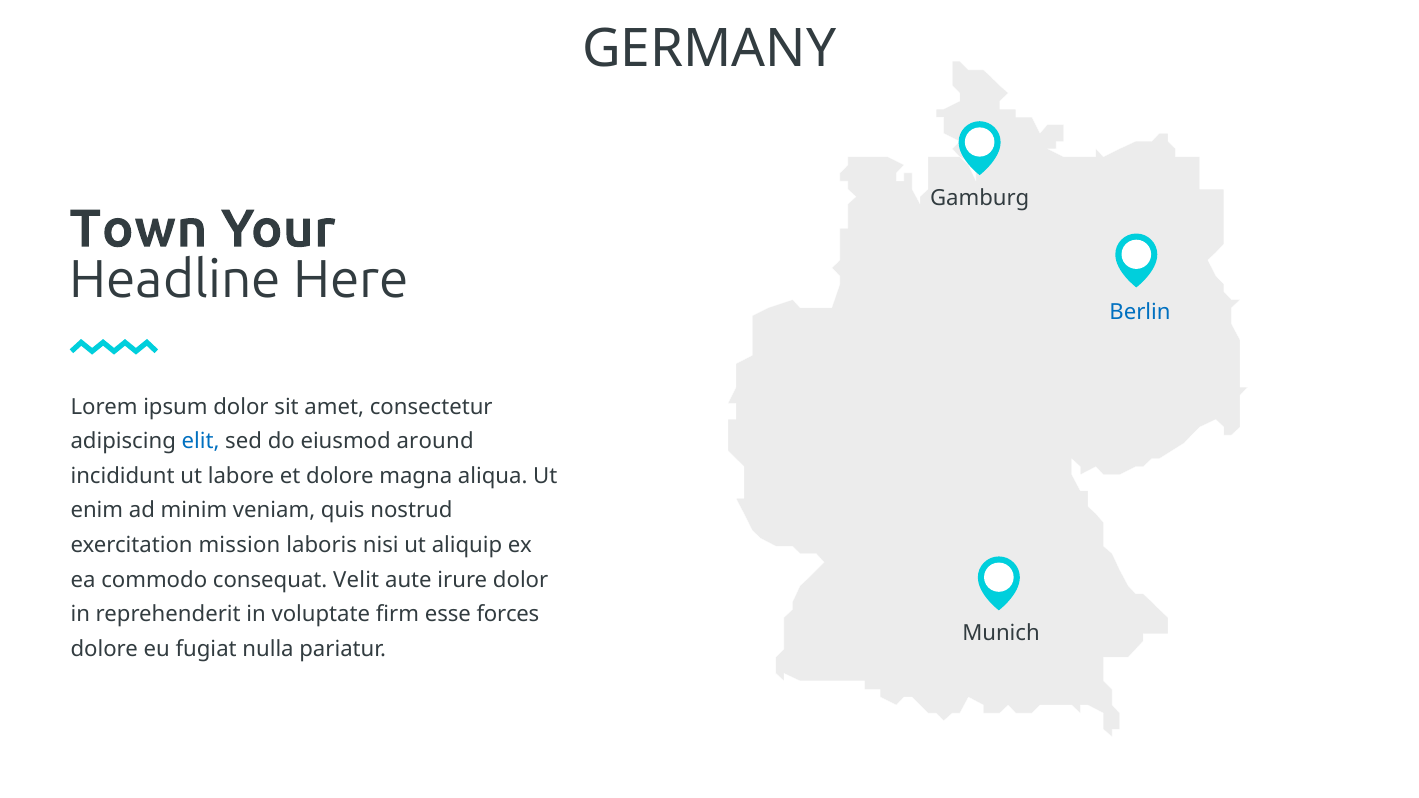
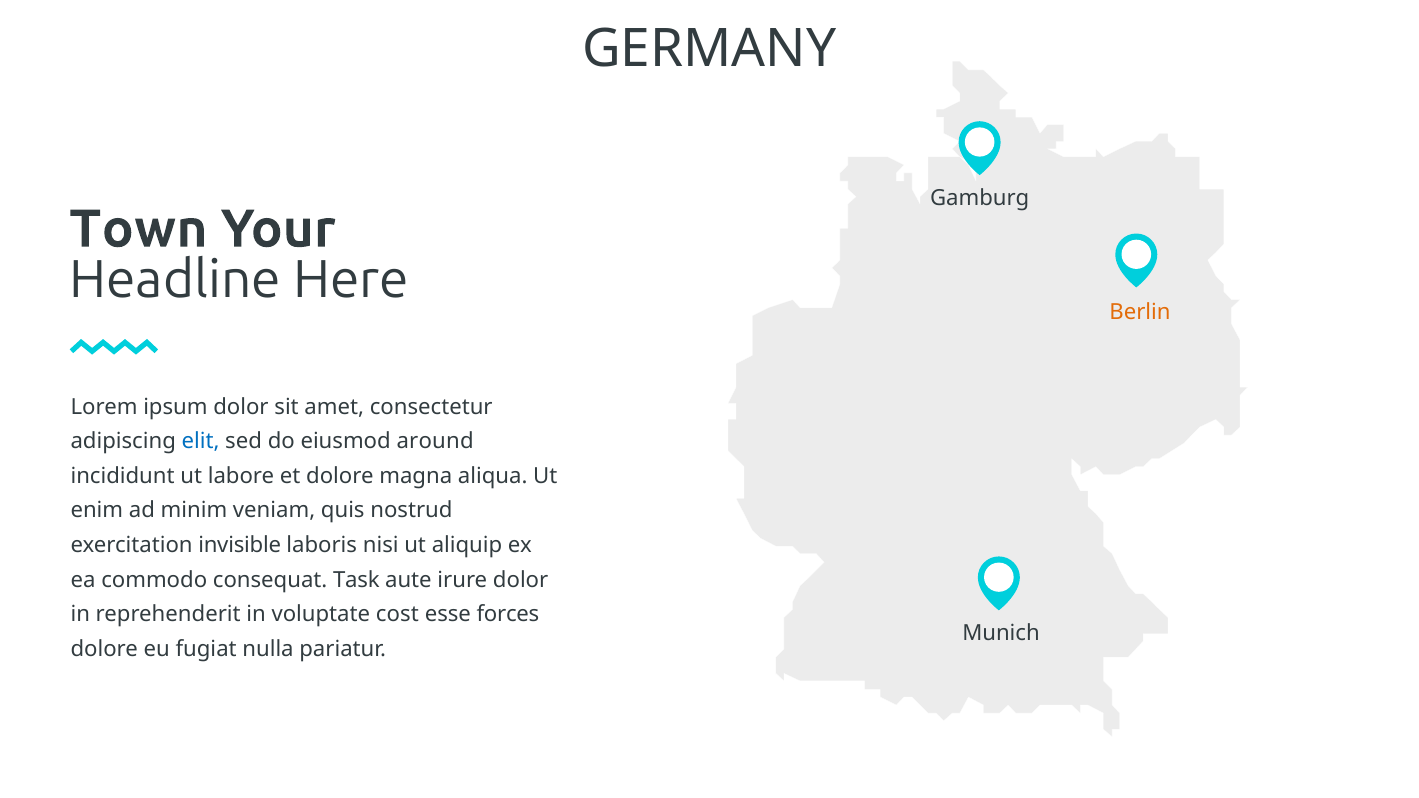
Berlin colour: blue -> orange
mission: mission -> invisible
Velit: Velit -> Task
firm: firm -> cost
